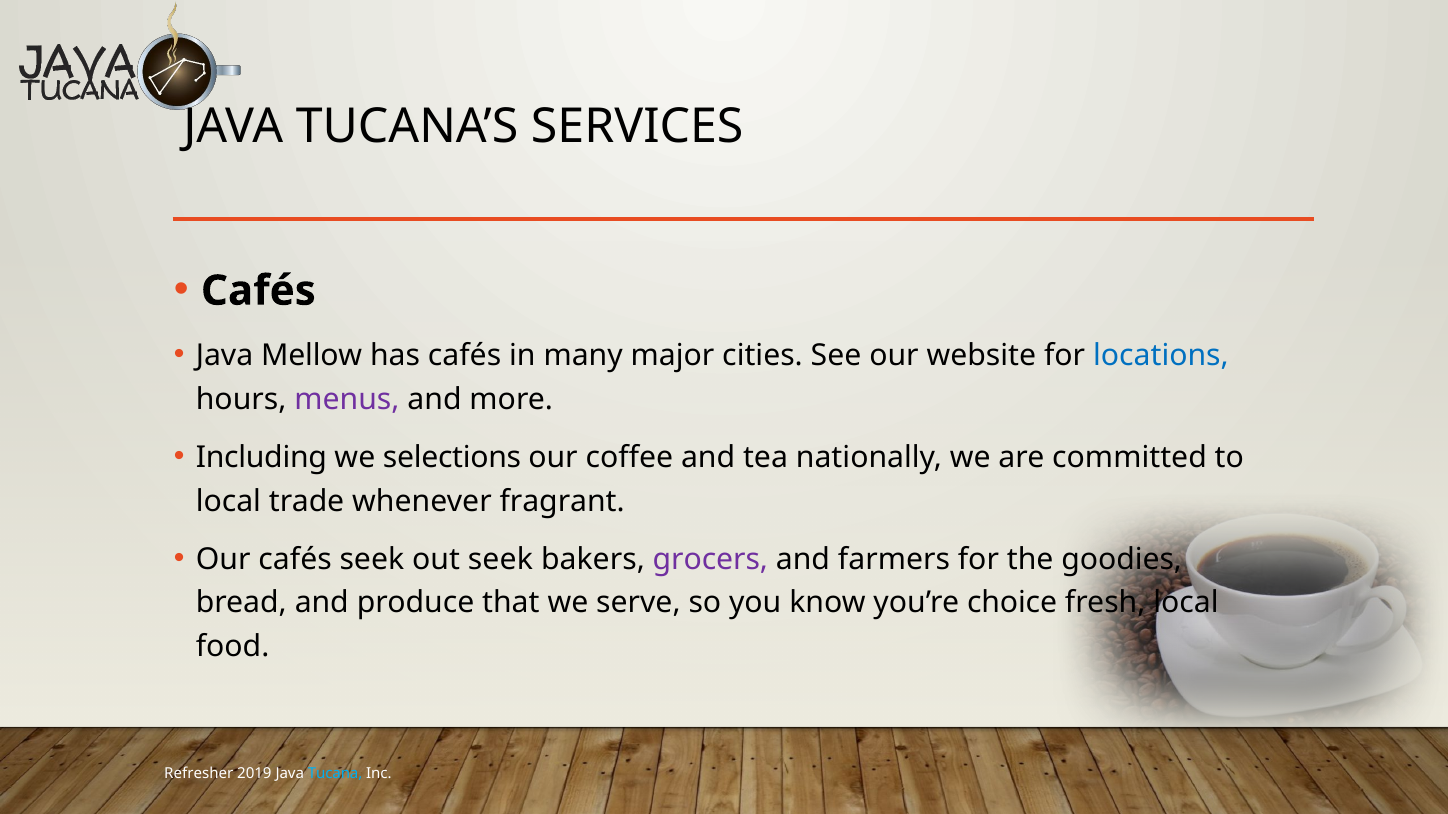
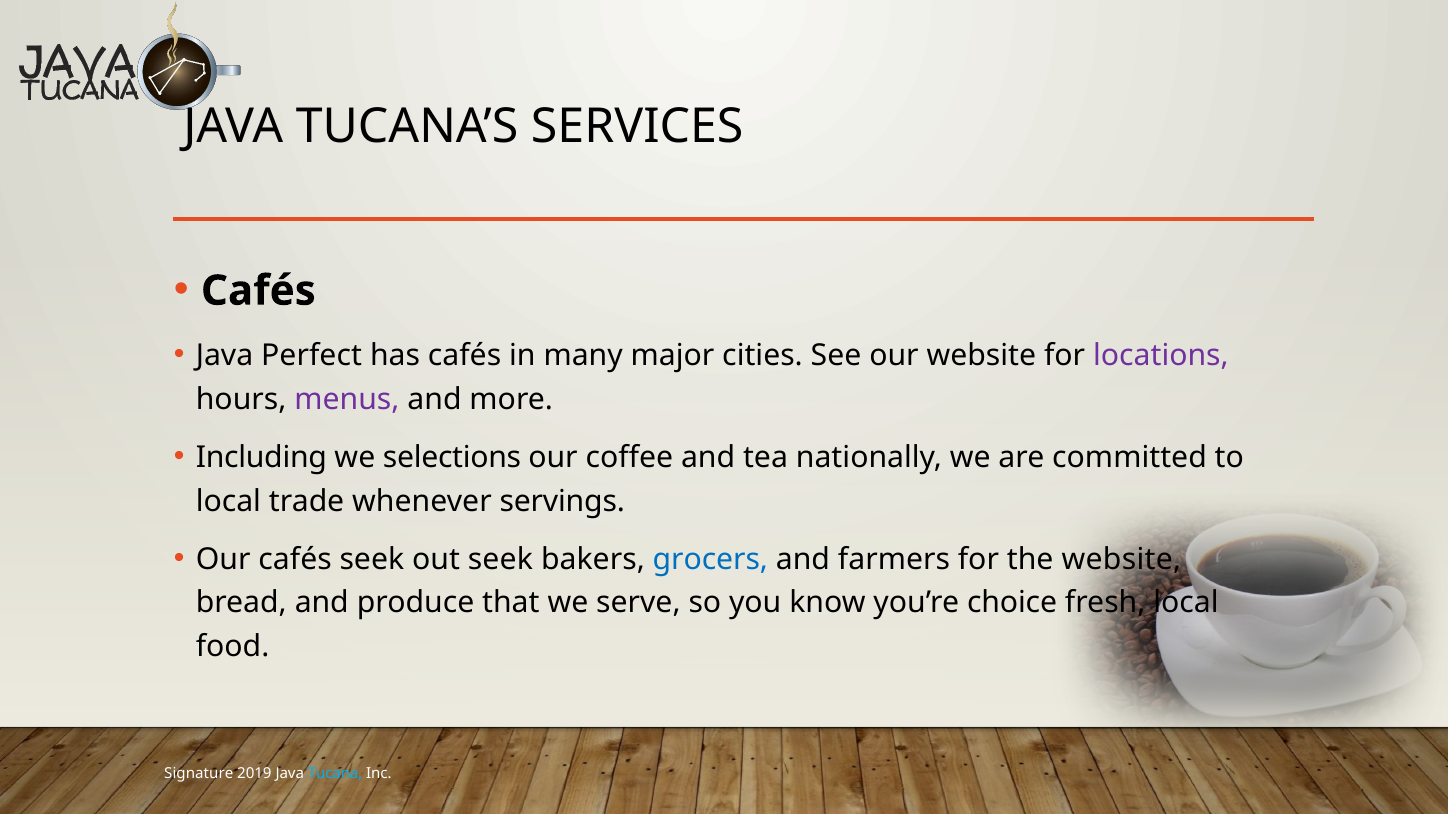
Mellow: Mellow -> Perfect
locations colour: blue -> purple
fragrant: fragrant -> servings
grocers colour: purple -> blue
the goodies: goodies -> website
Refresher: Refresher -> Signature
